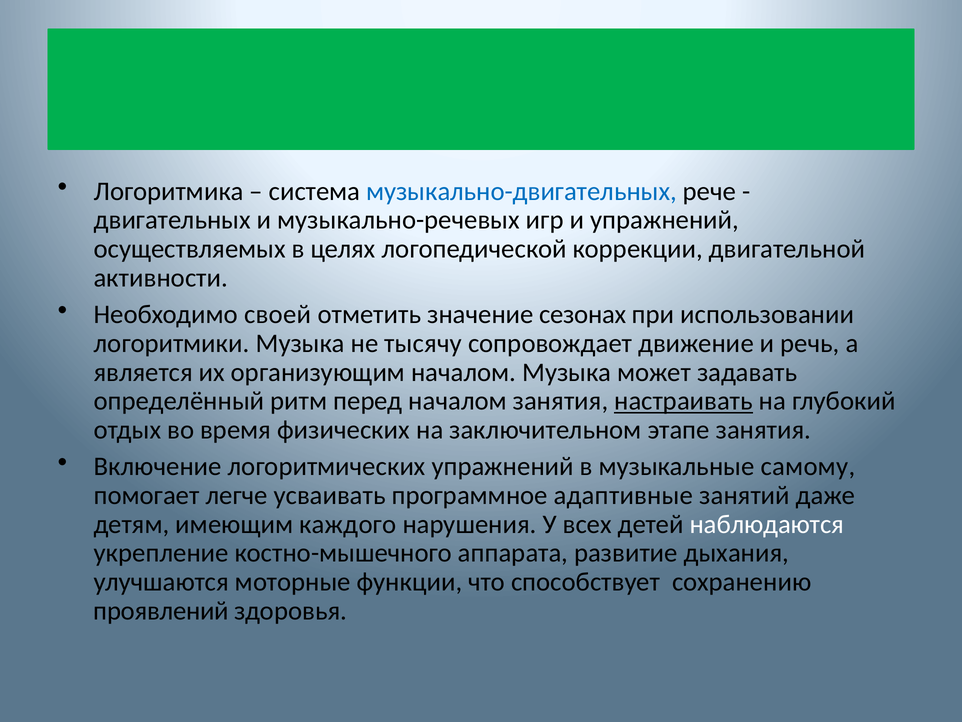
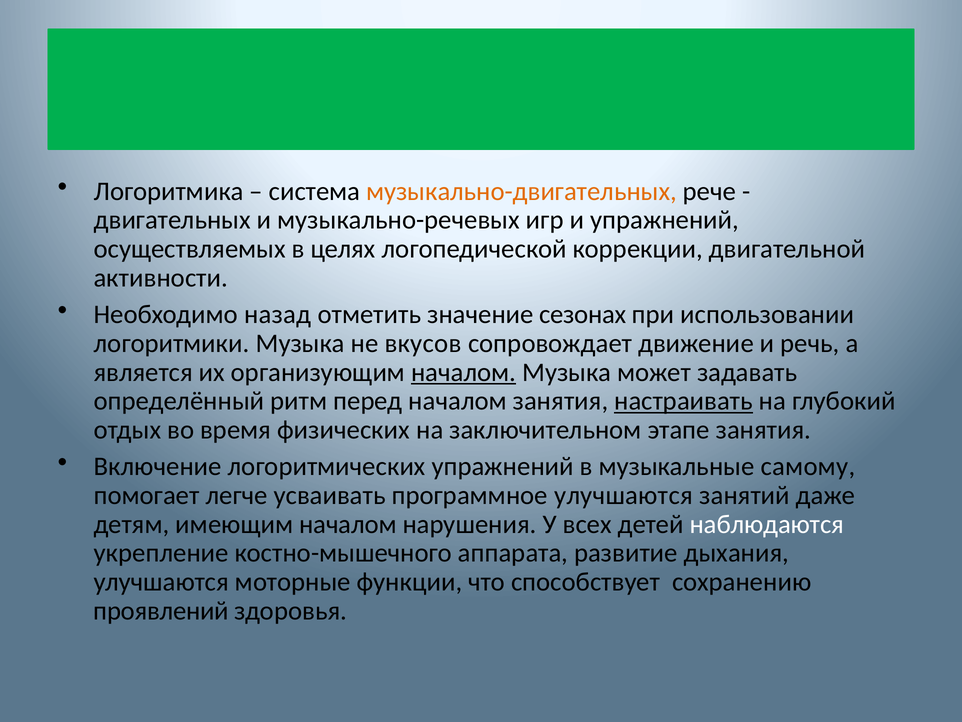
музыкально-двигательных colour: blue -> orange
своей: своей -> назад
тысячу: тысячу -> вкусов
началом at (464, 372) underline: none -> present
программное адаптивные: адаптивные -> улучшаются
имеющим каждого: каждого -> началом
